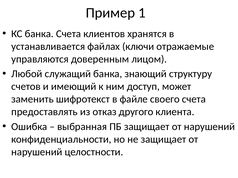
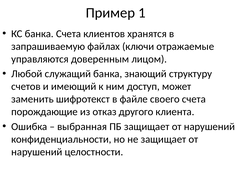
устанавливается: устанавливается -> запрашиваемую
предоставлять: предоставлять -> порождающие
